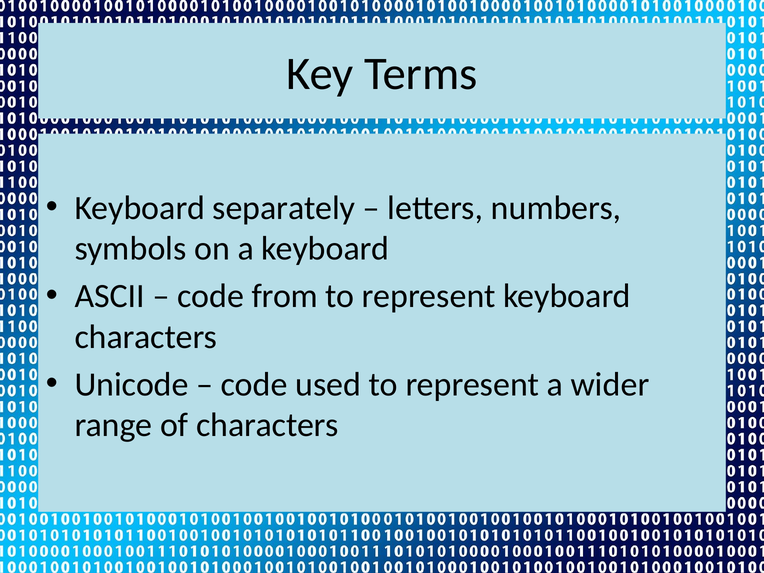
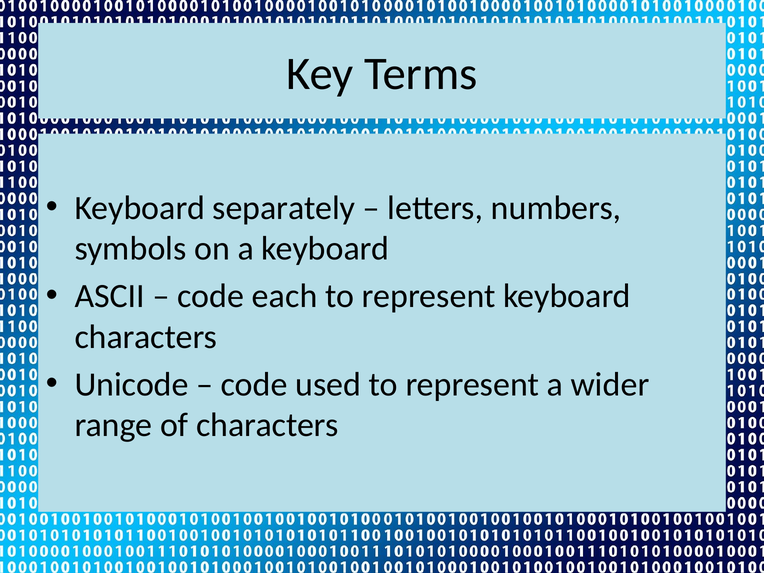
from: from -> each
